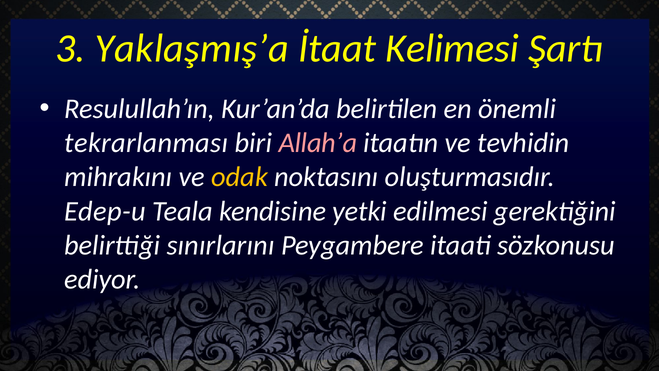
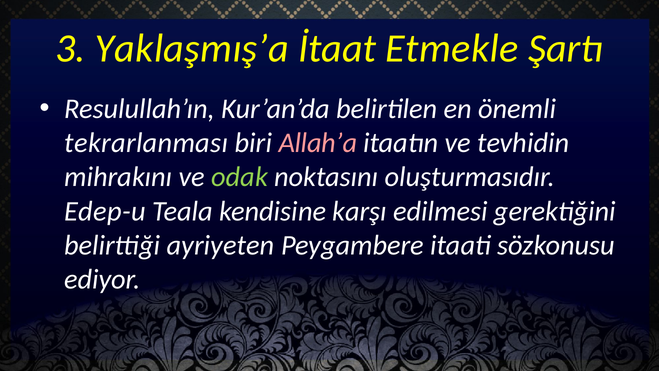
Kelimesi: Kelimesi -> Etmekle
odak colour: yellow -> light green
yetki: yetki -> karşı
sınırlarını: sınırlarını -> ayriyeten
